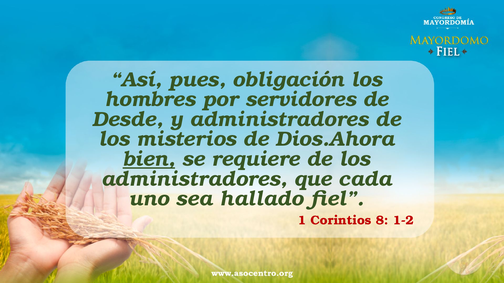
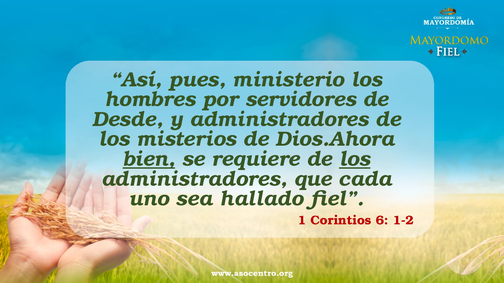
obligación: obligación -> ministerio
los at (355, 159) underline: none -> present
8: 8 -> 6
